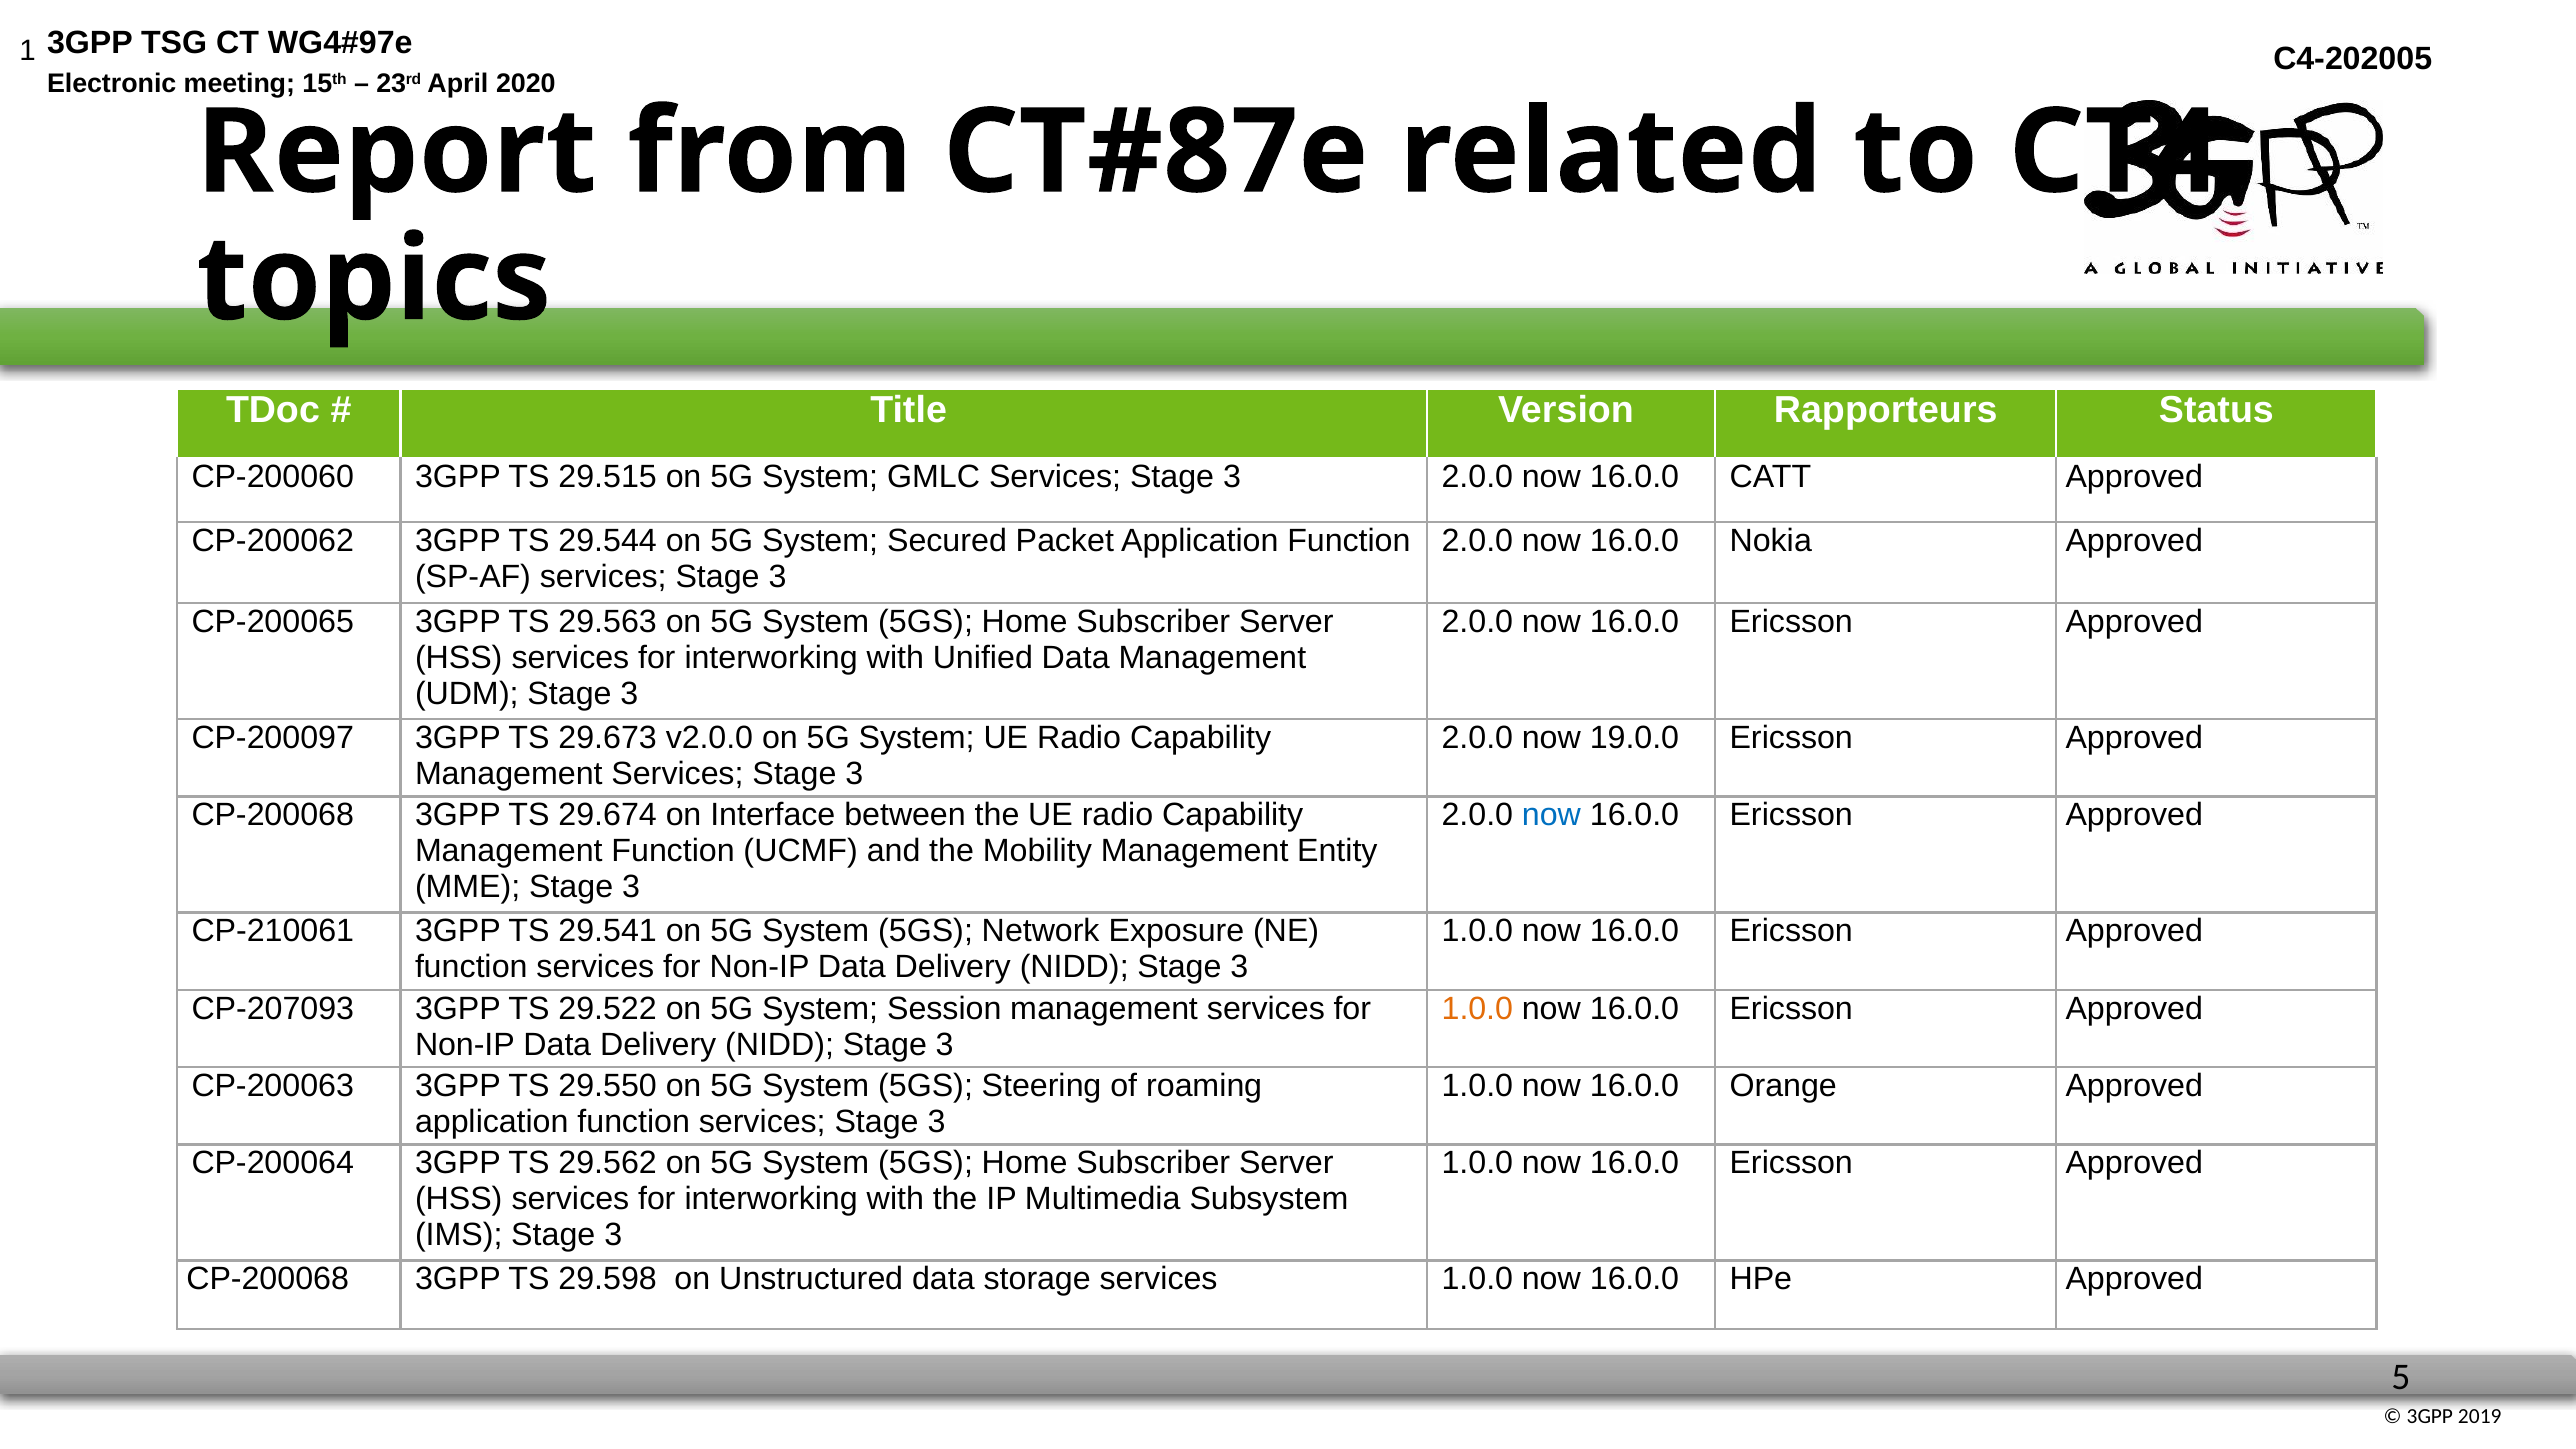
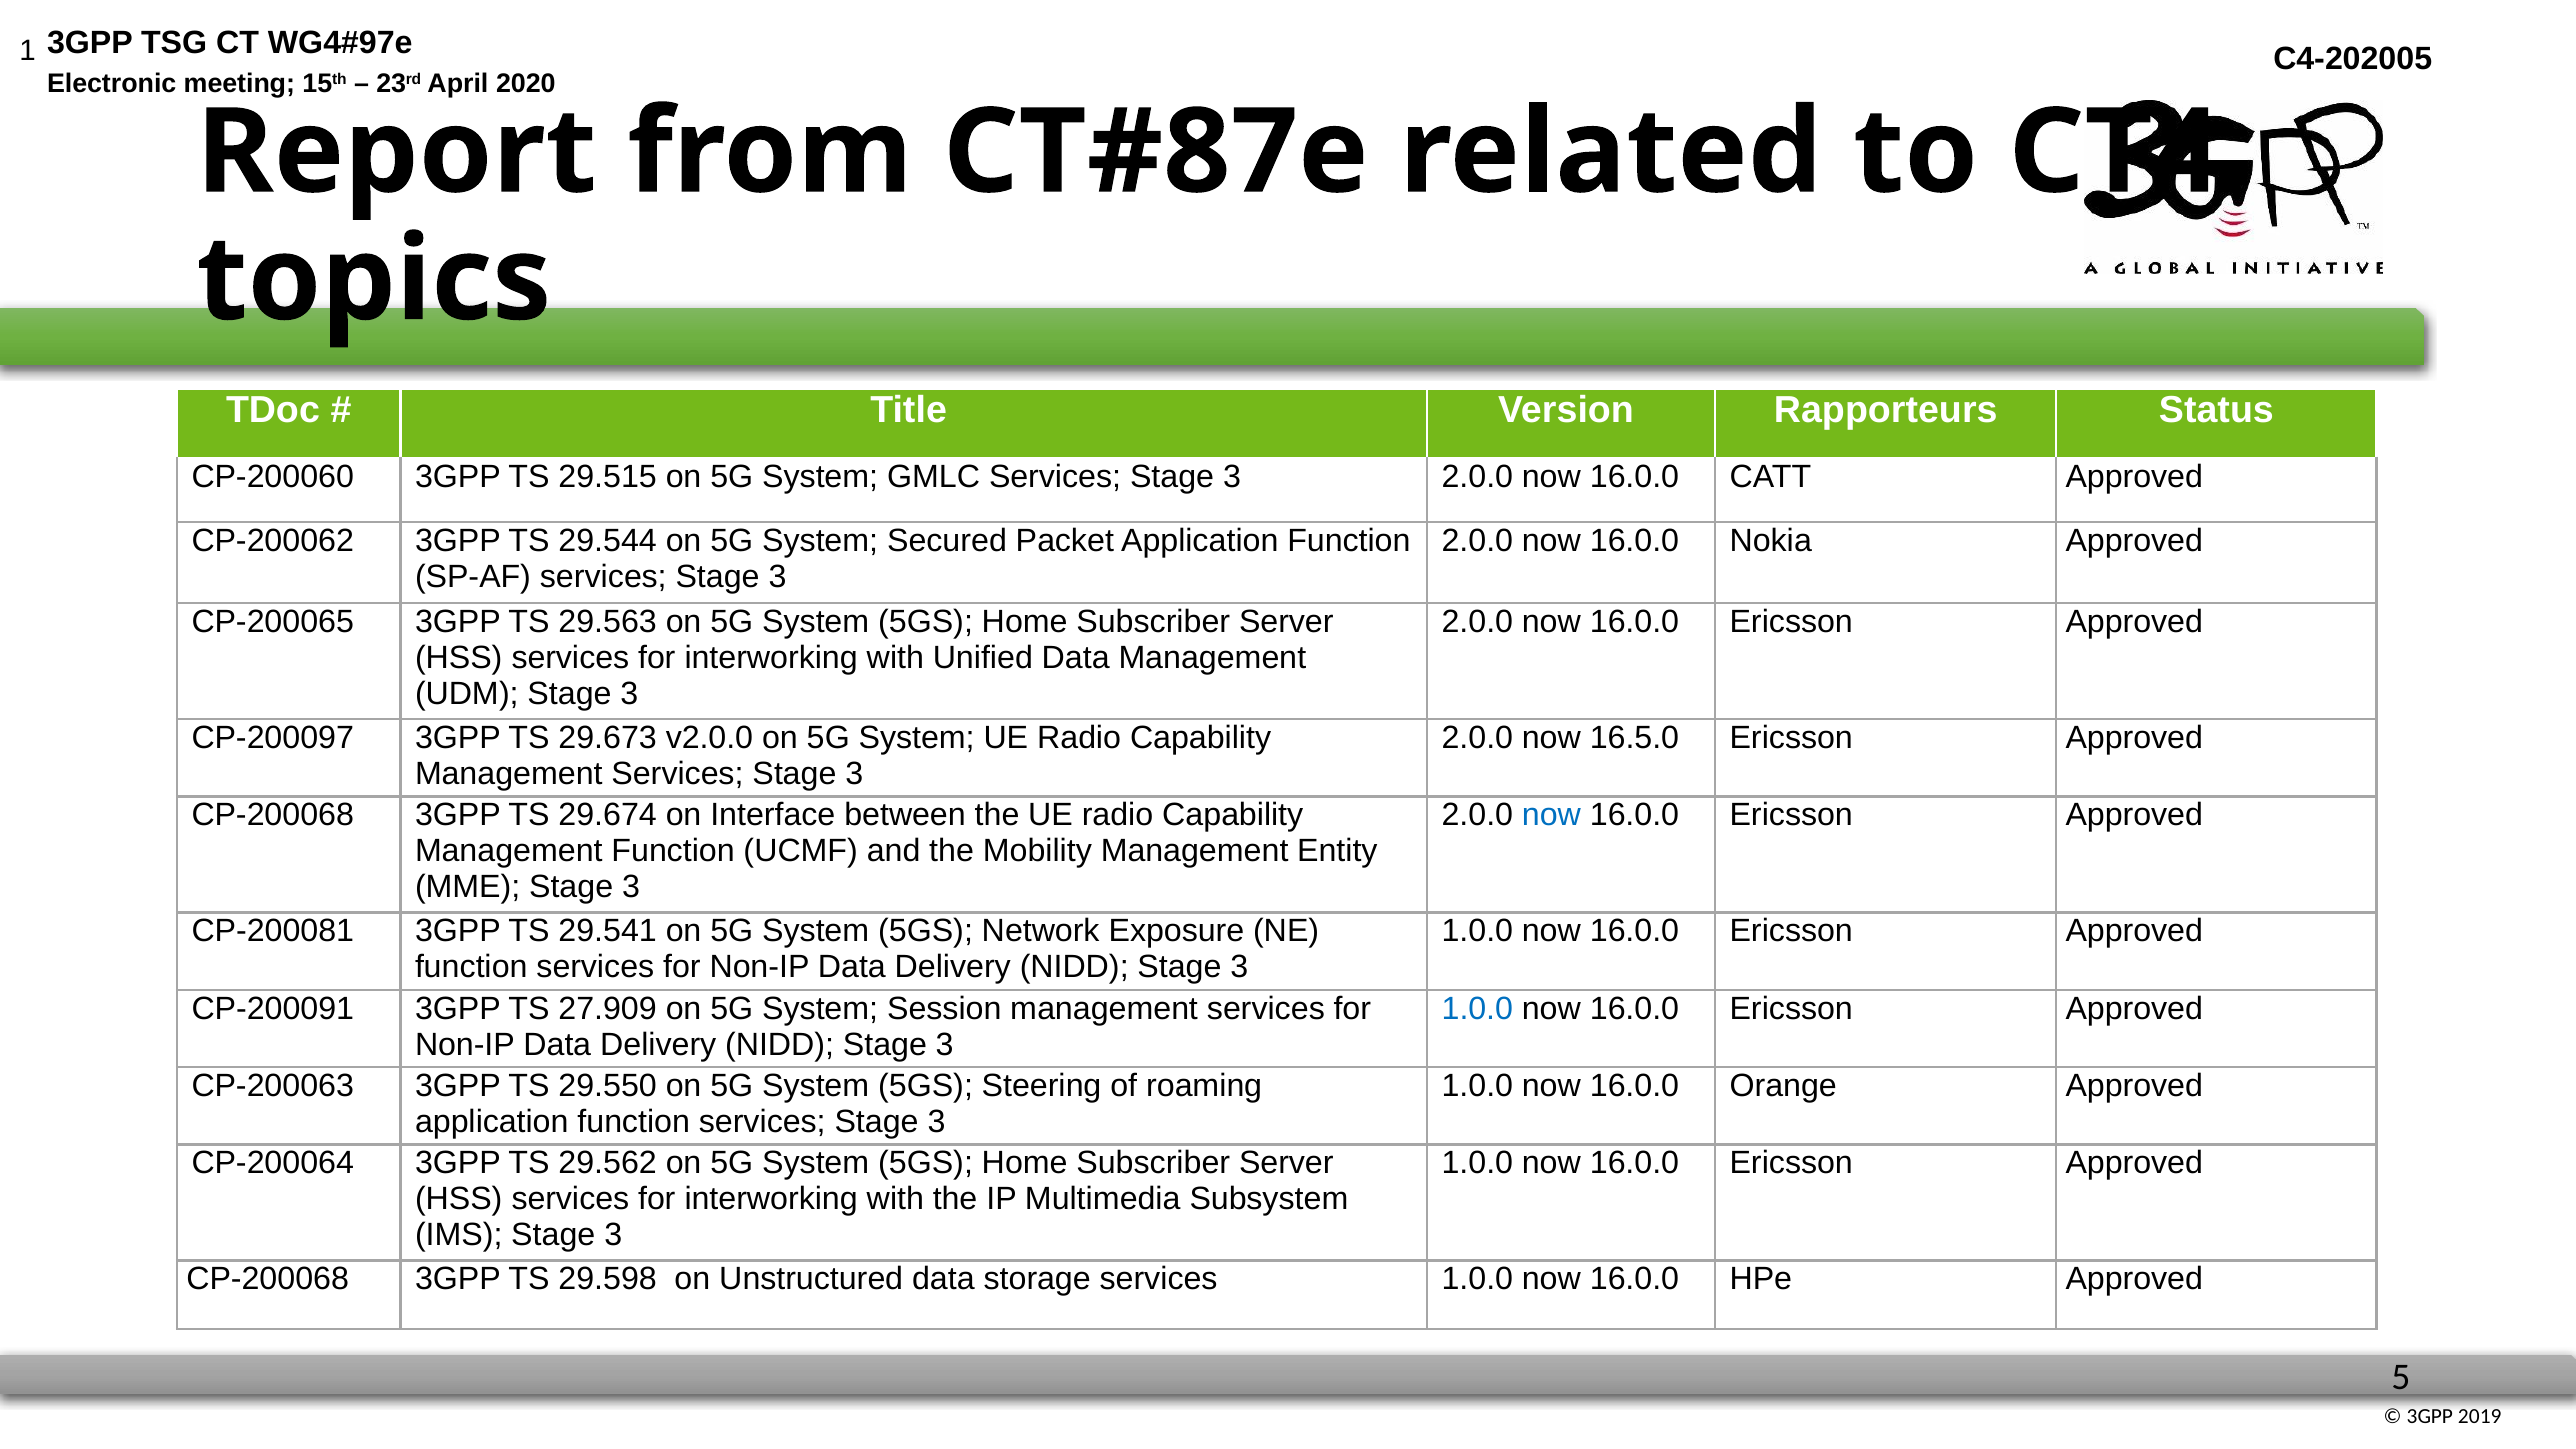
19.0.0: 19.0.0 -> 16.5.0
CP-210061: CP-210061 -> CP-200081
CP-207093: CP-207093 -> CP-200091
29.522: 29.522 -> 27.909
1.0.0 at (1477, 1008) colour: orange -> blue
